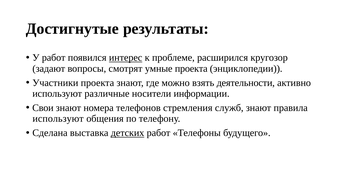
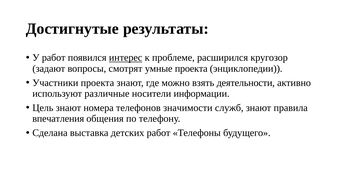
Свои: Свои -> Цель
стремления: стремления -> значимости
используют at (58, 118): используют -> впечатления
детских underline: present -> none
